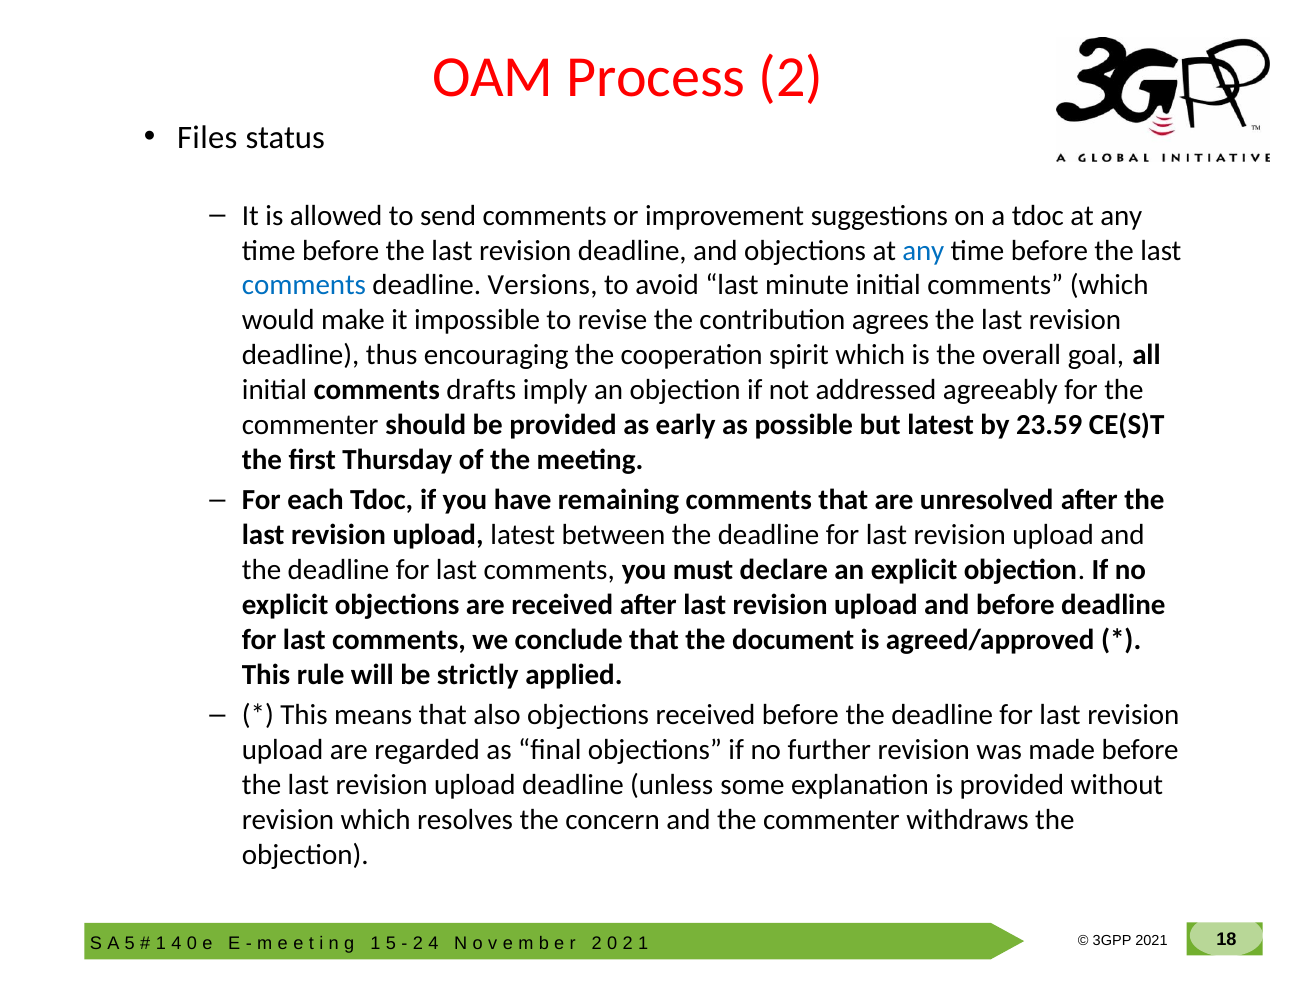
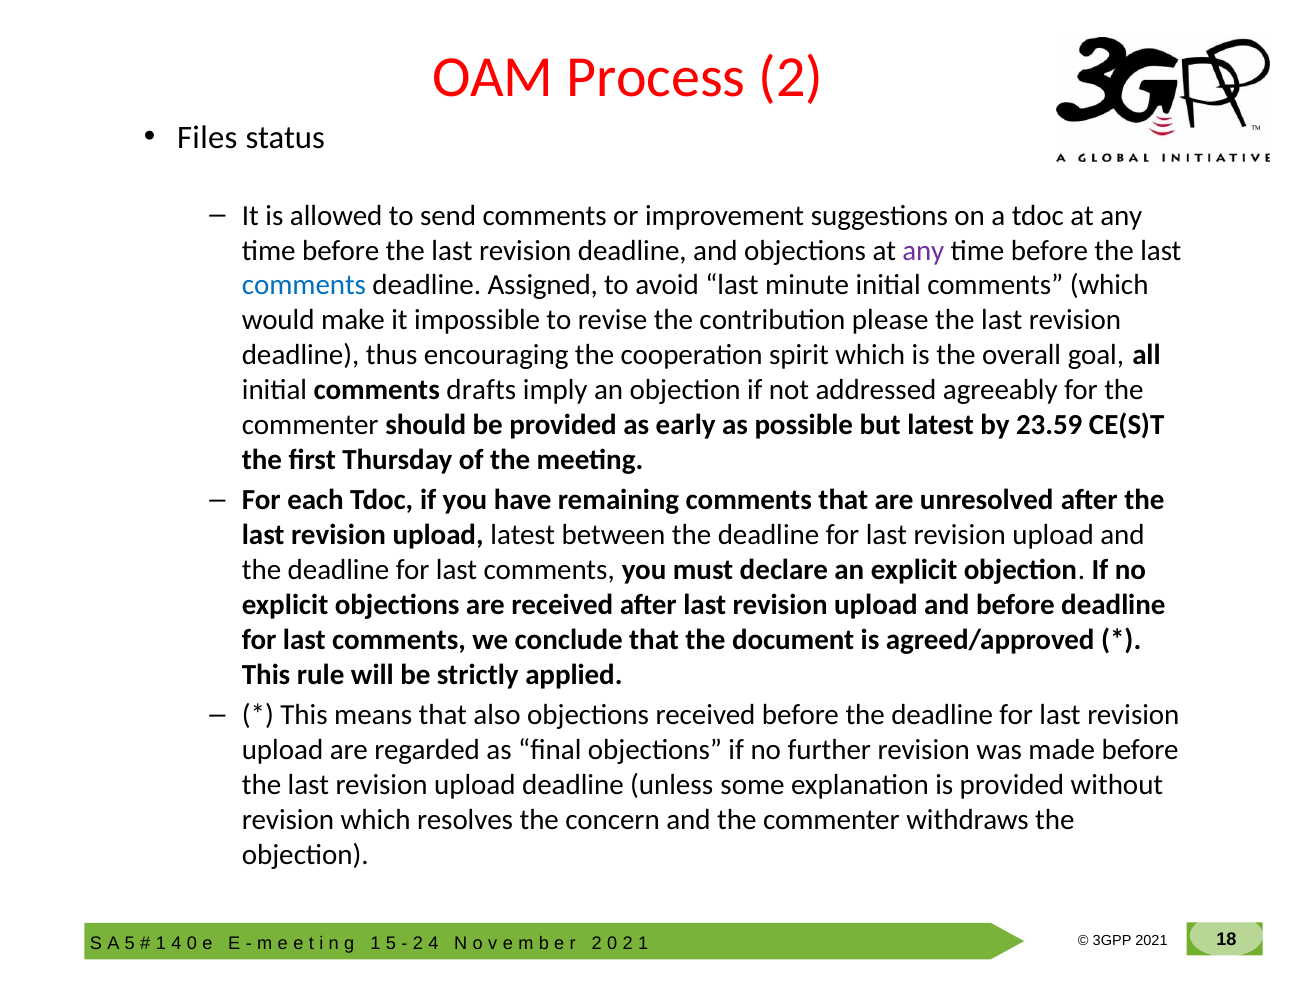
any at (923, 251) colour: blue -> purple
Versions: Versions -> Assigned
agrees: agrees -> please
